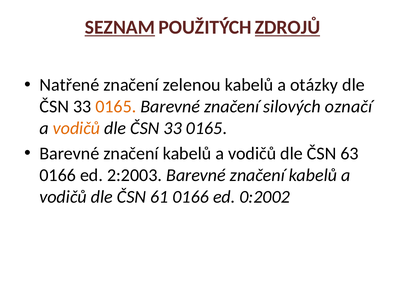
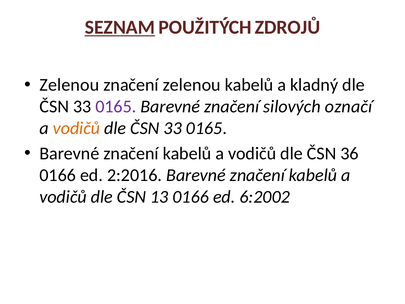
ZDROJŮ underline: present -> none
Natřené at (69, 85): Natřené -> Zelenou
otázky: otázky -> kladný
0165 at (116, 107) colour: orange -> purple
63: 63 -> 36
2:2003: 2:2003 -> 2:2016
61: 61 -> 13
0:2002: 0:2002 -> 6:2002
